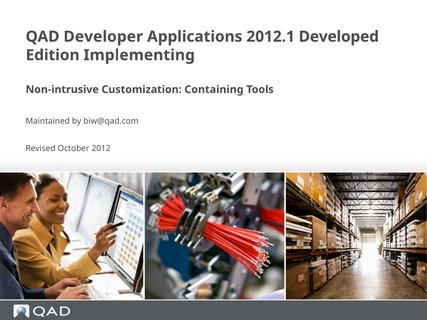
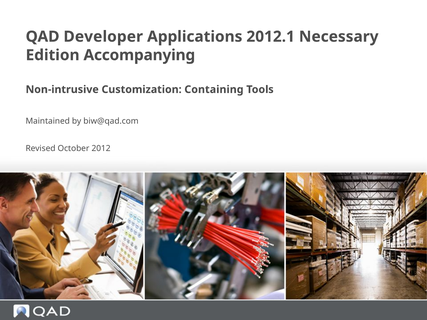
Developed: Developed -> Necessary
Implementing: Implementing -> Accompanying
